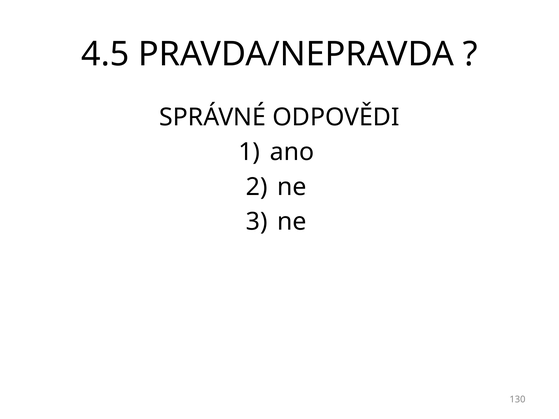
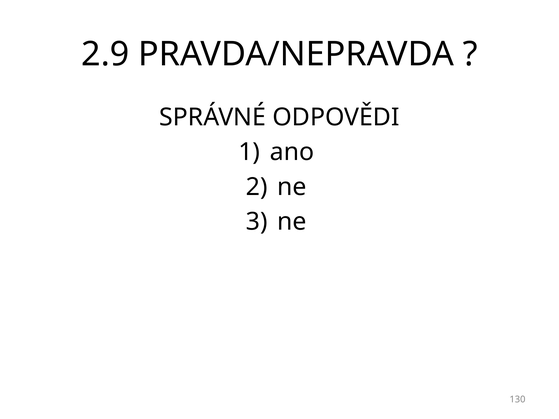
4.5: 4.5 -> 2.9
